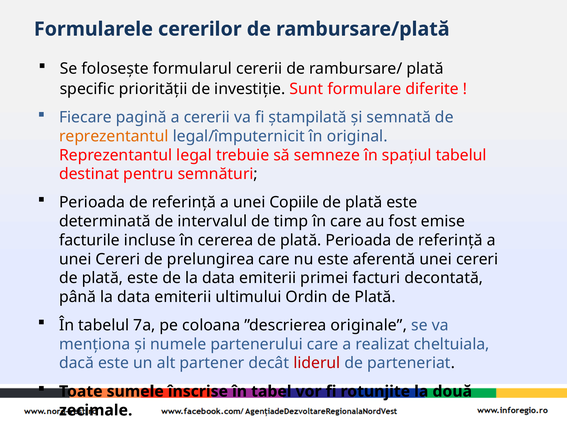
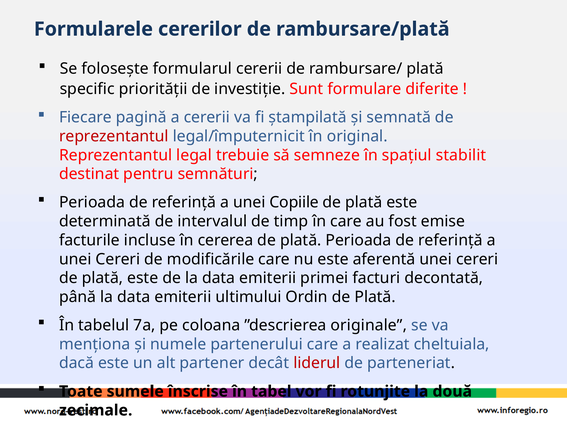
reprezentantul at (114, 136) colour: orange -> red
spațiul tabelul: tabelul -> stabilit
prelungirea: prelungirea -> modificările
